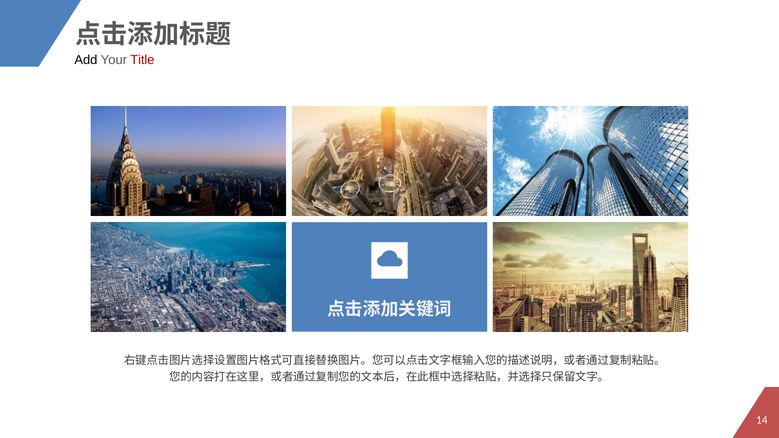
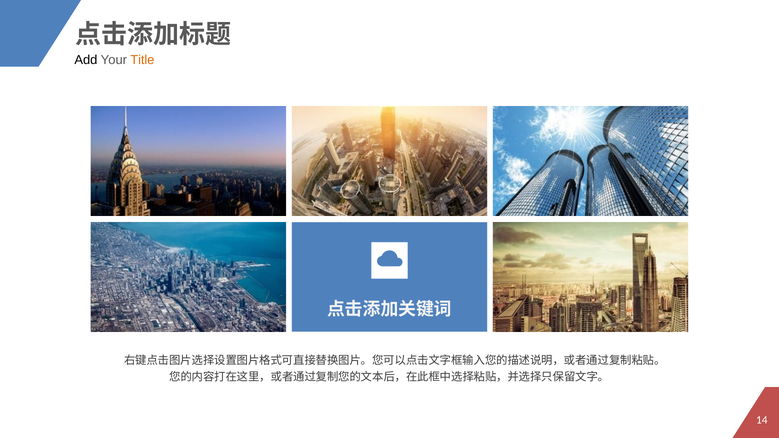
Title colour: red -> orange
